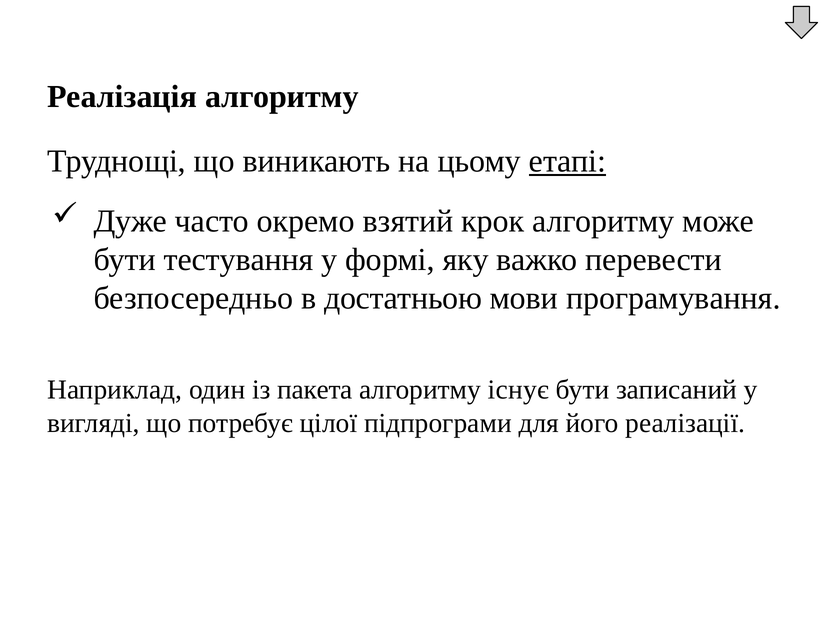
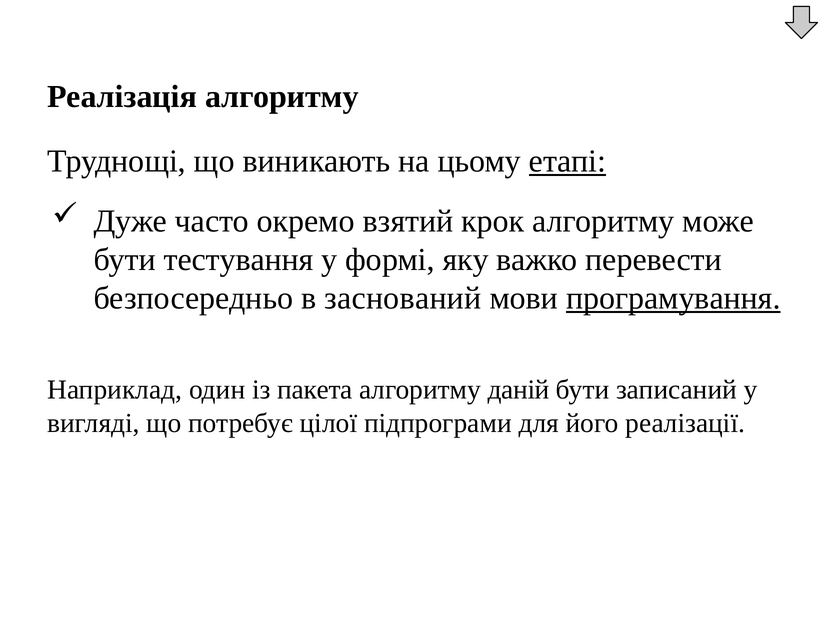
достатньою: достатньою -> заснований
програмування underline: none -> present
існує: існує -> даній
